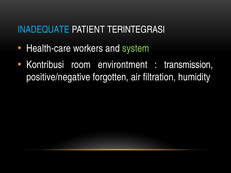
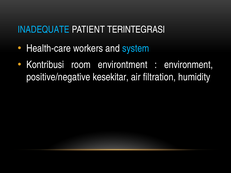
system colour: light green -> light blue
transmission: transmission -> environment
forgotten: forgotten -> kesekitar
